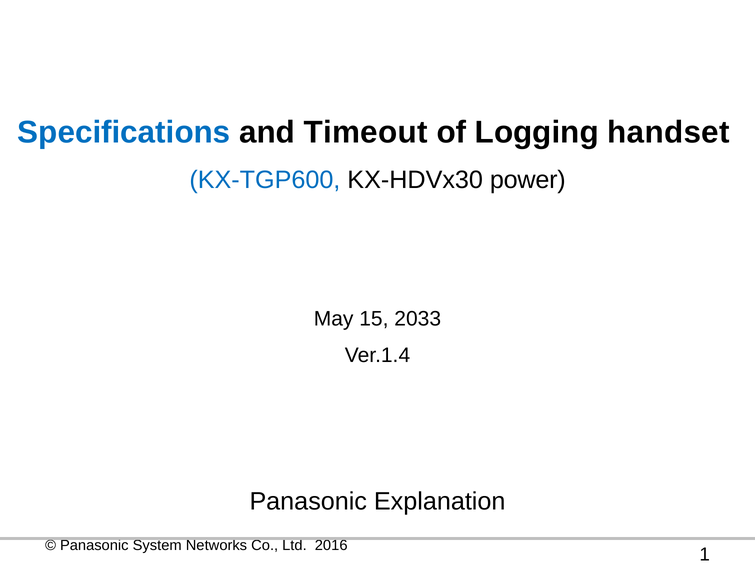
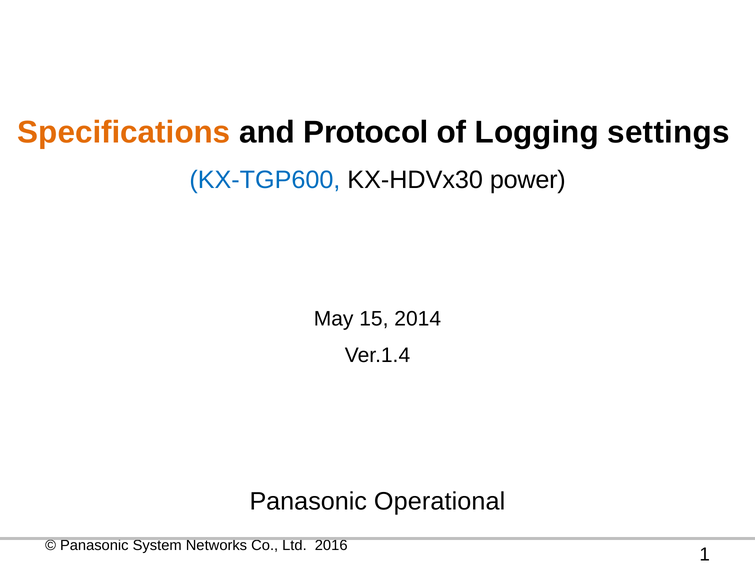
Specifications colour: blue -> orange
Timeout: Timeout -> Protocol
handset: handset -> settings
2033: 2033 -> 2014
Explanation: Explanation -> Operational
